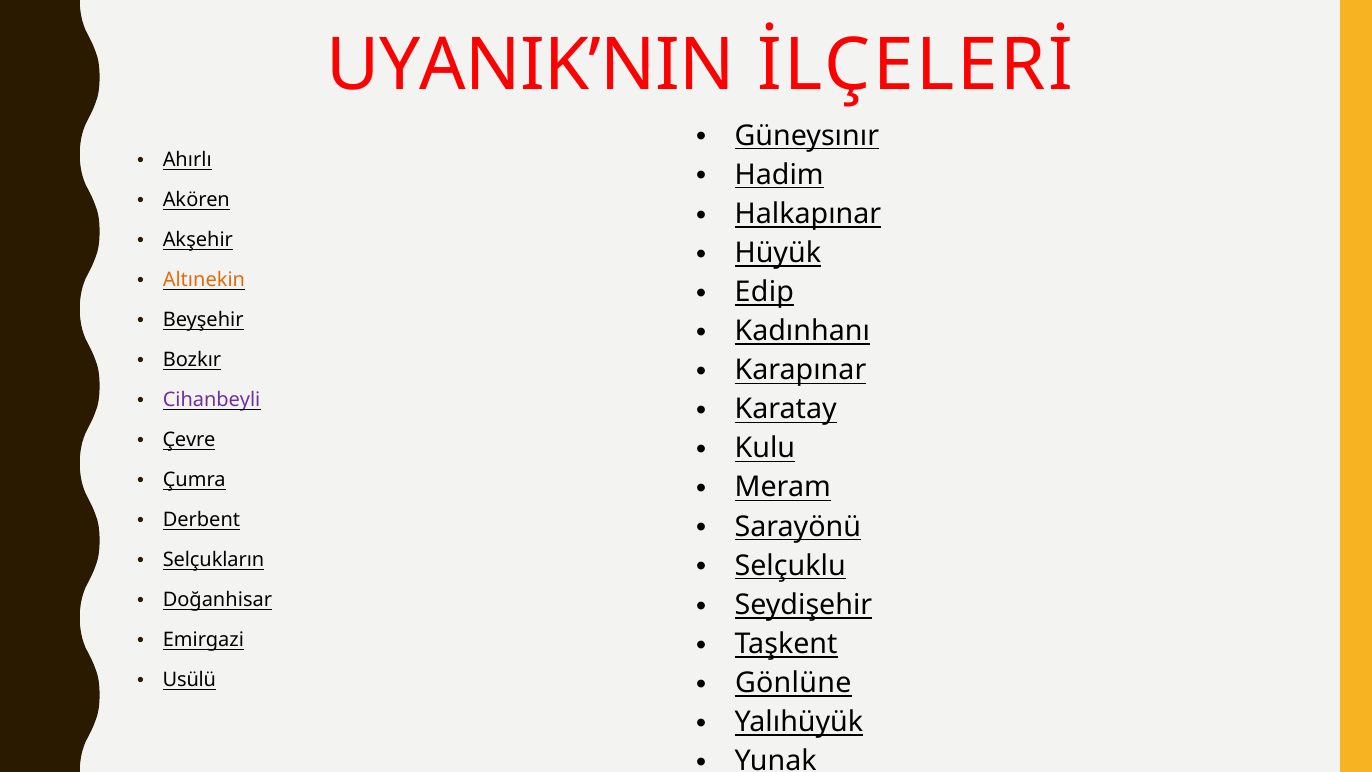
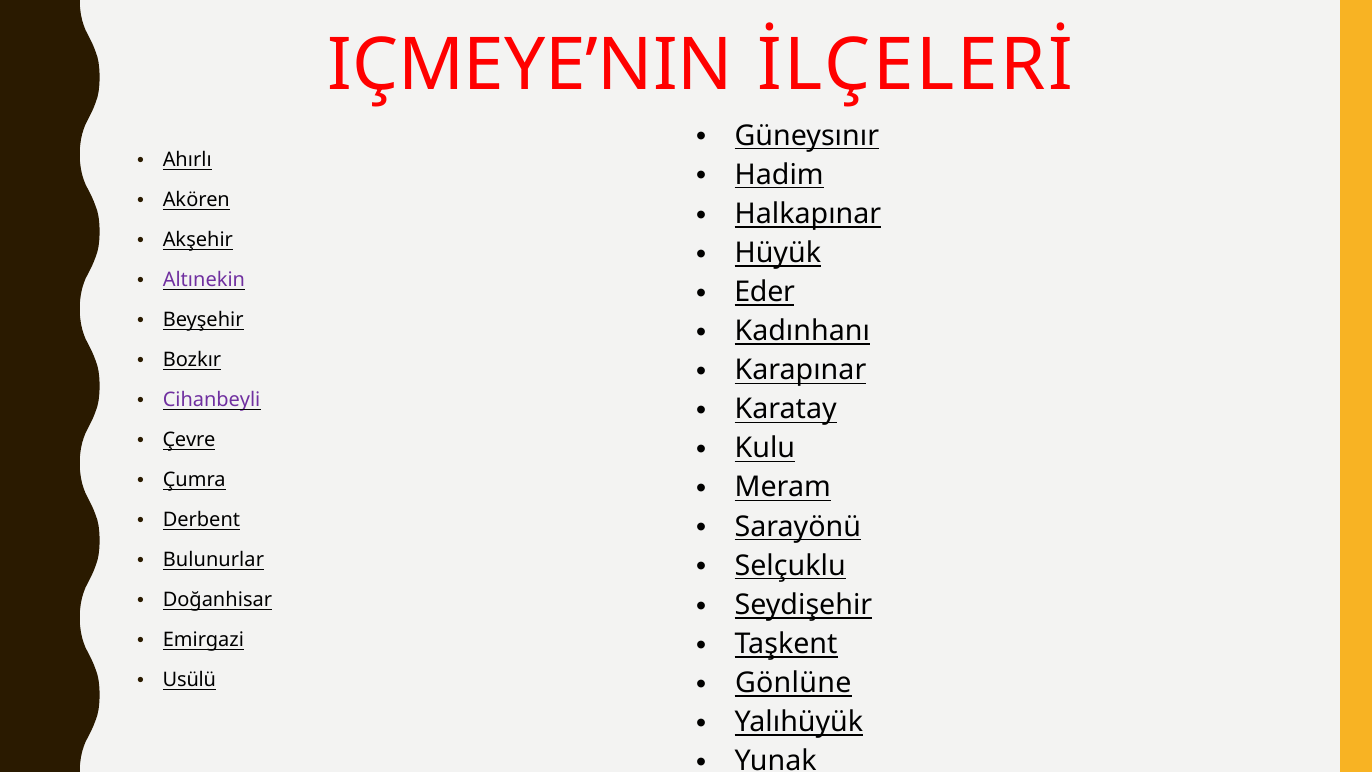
UYANIK’NIN: UYANIK’NIN -> IÇMEYE’NIN
Altınekin colour: orange -> purple
Edip: Edip -> Eder
Selçukların: Selçukların -> Bulunurlar
